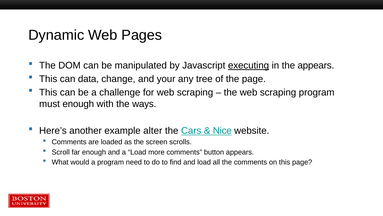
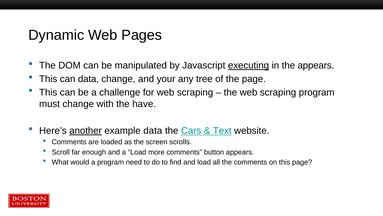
must enough: enough -> change
ways: ways -> have
another underline: none -> present
example alter: alter -> data
Nice: Nice -> Text
